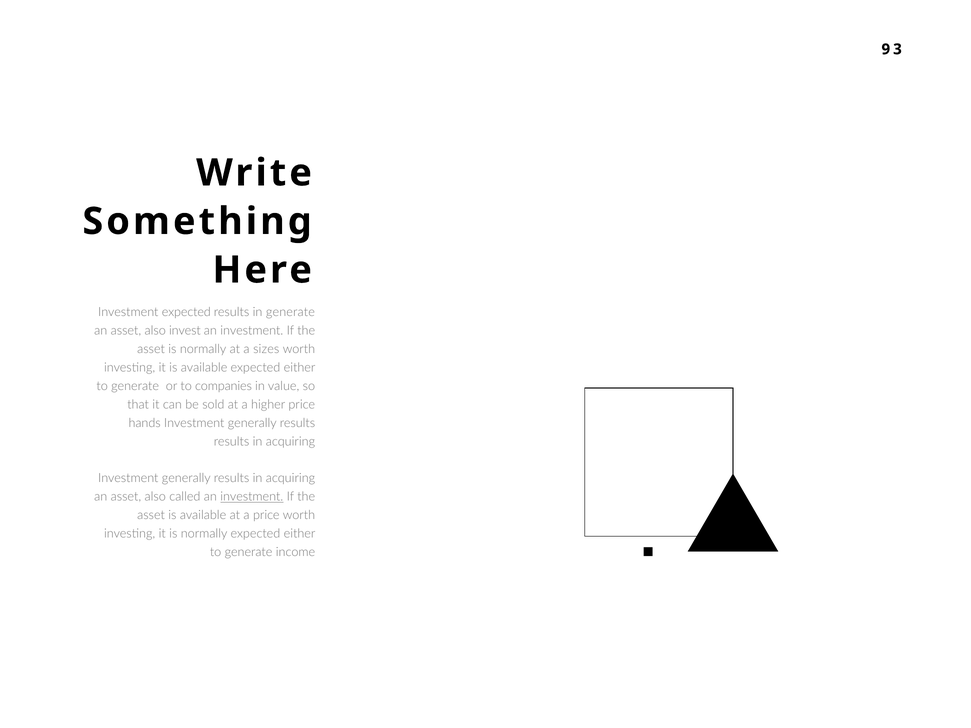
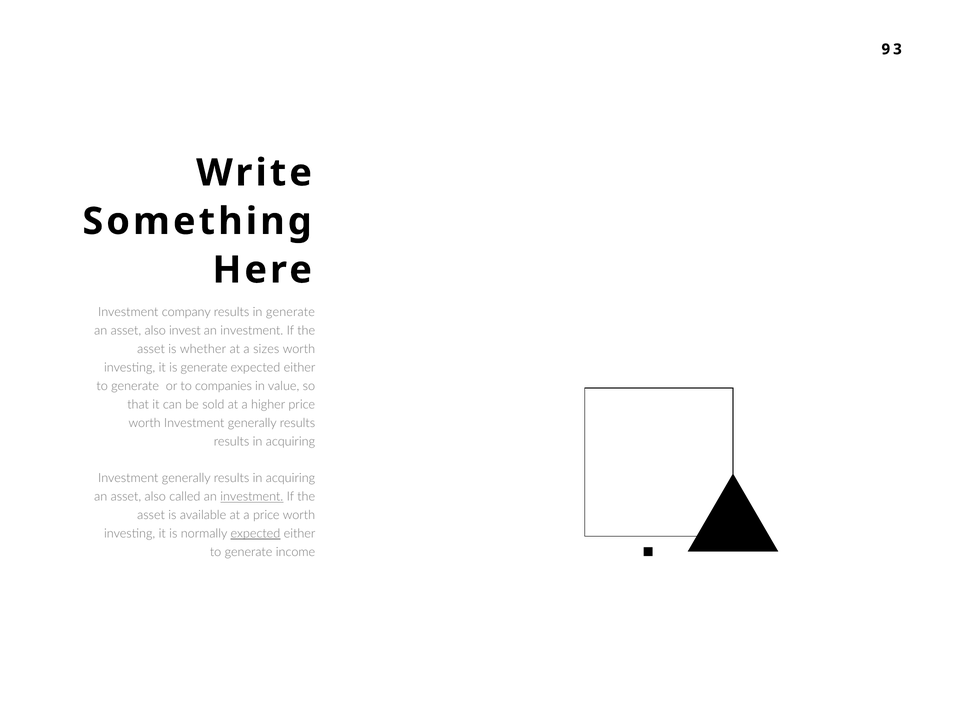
Investment expected: expected -> company
asset is normally: normally -> whether
it is available: available -> generate
hands at (145, 423): hands -> worth
expected at (255, 534) underline: none -> present
